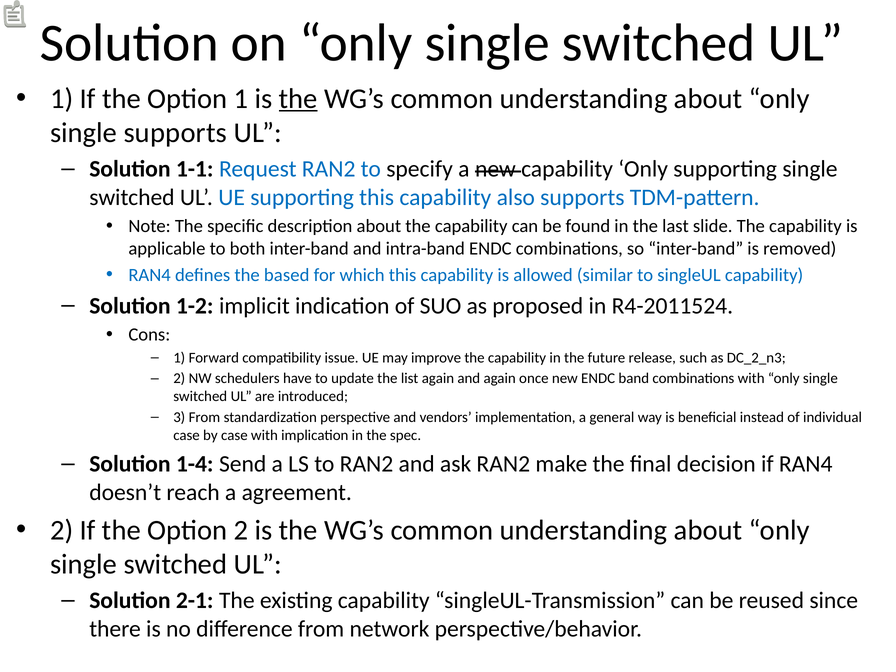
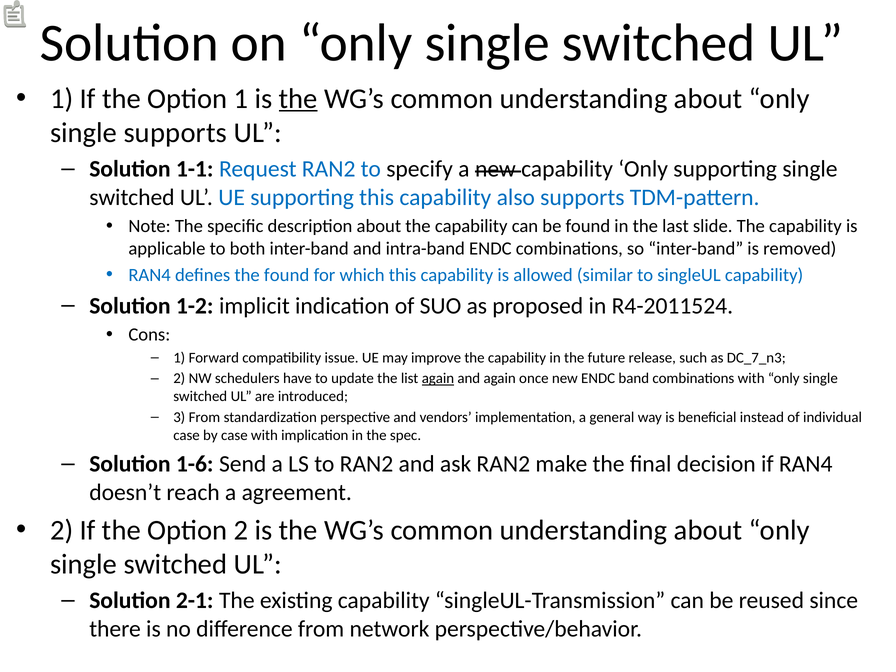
the based: based -> found
DC_2_n3: DC_2_n3 -> DC_7_n3
again at (438, 379) underline: none -> present
1-4: 1-4 -> 1-6
